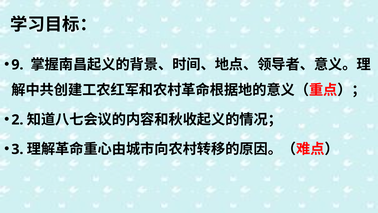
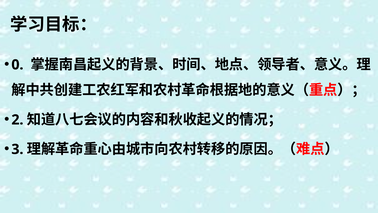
9: 9 -> 0
